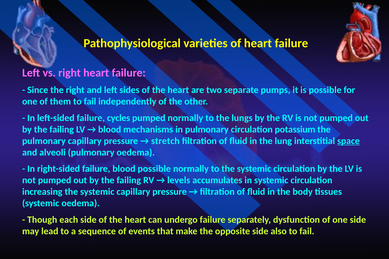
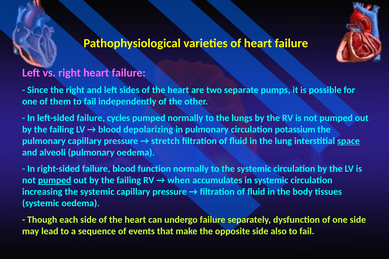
mechanisms: mechanisms -> depolarizing
blood possible: possible -> function
pumped at (55, 180) underline: none -> present
levels: levels -> when
